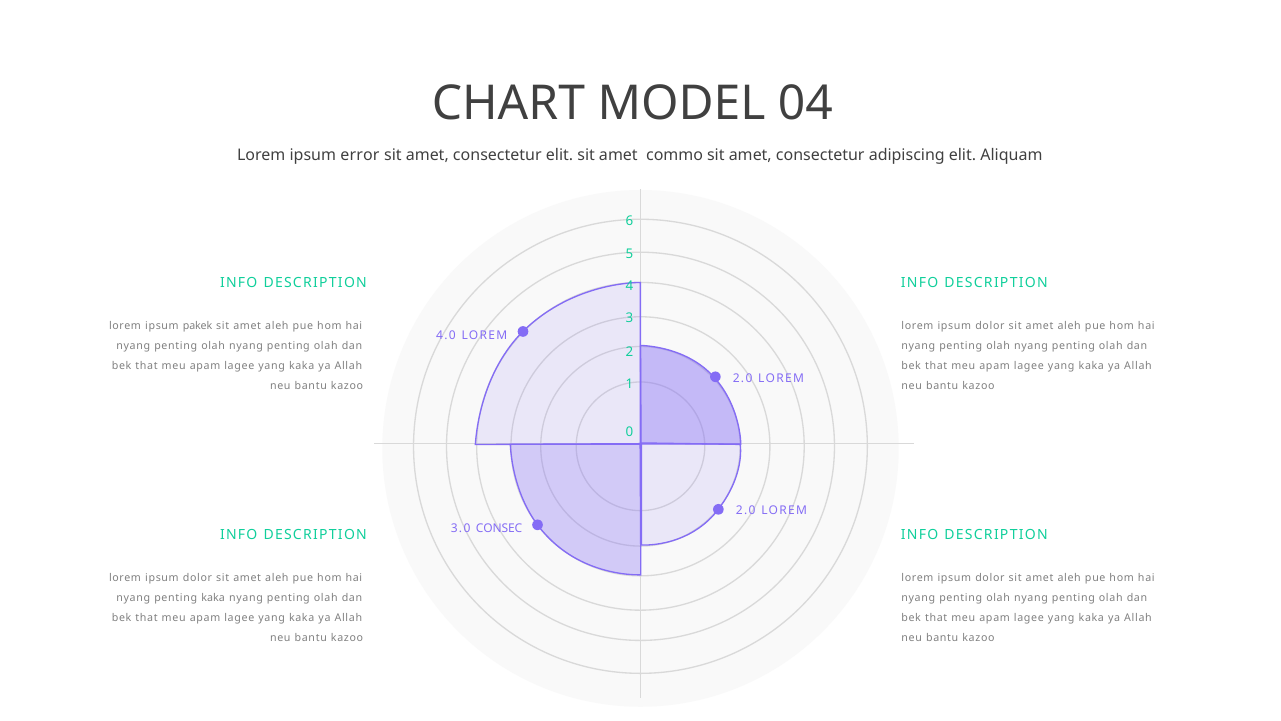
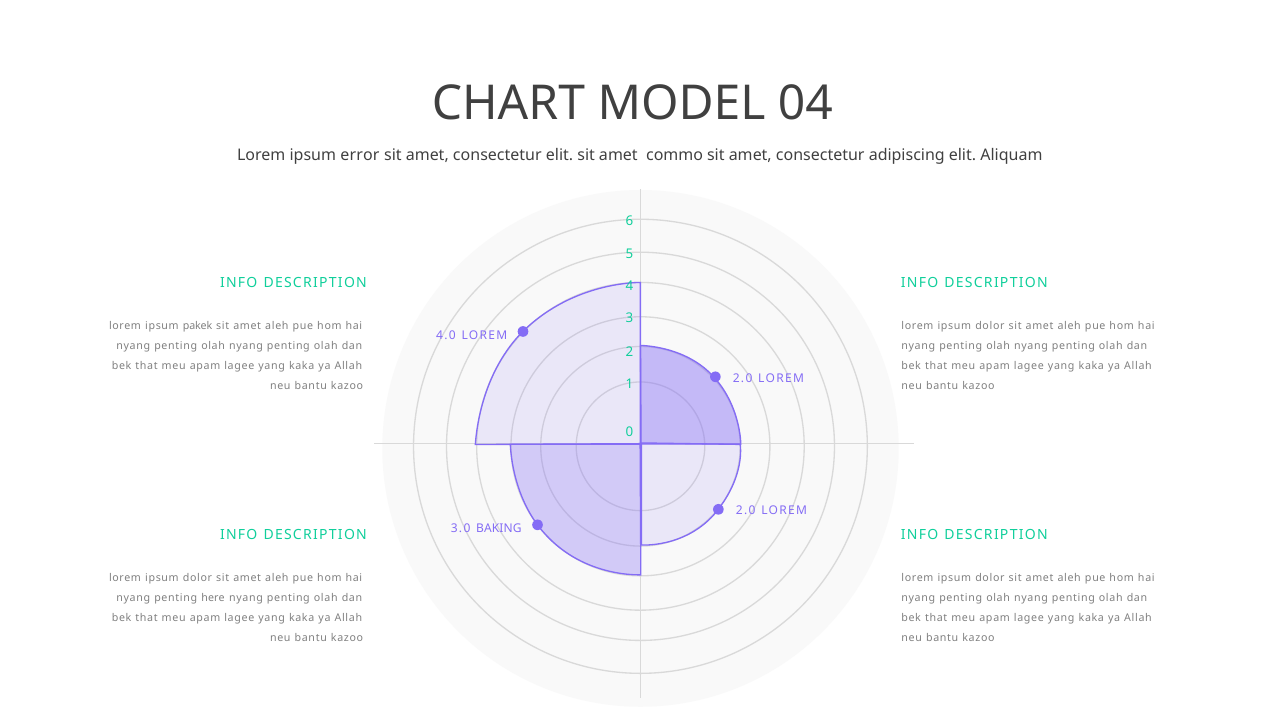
CONSEC: CONSEC -> BAKING
penting kaka: kaka -> here
